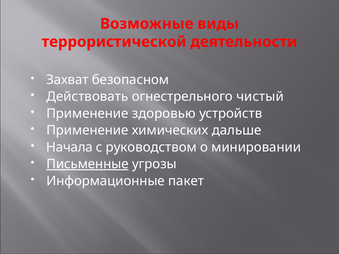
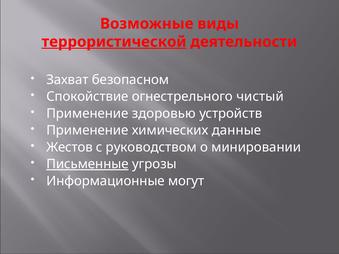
террористической underline: none -> present
Действовать: Действовать -> Спокойствие
дальше: дальше -> данные
Начала: Начала -> Жестов
пакет: пакет -> могут
